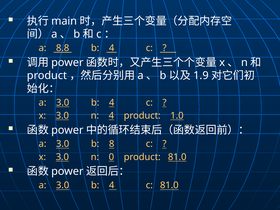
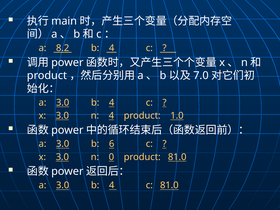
8.8: 8.8 -> 8.2
1.9: 1.9 -> 7.0
8: 8 -> 6
